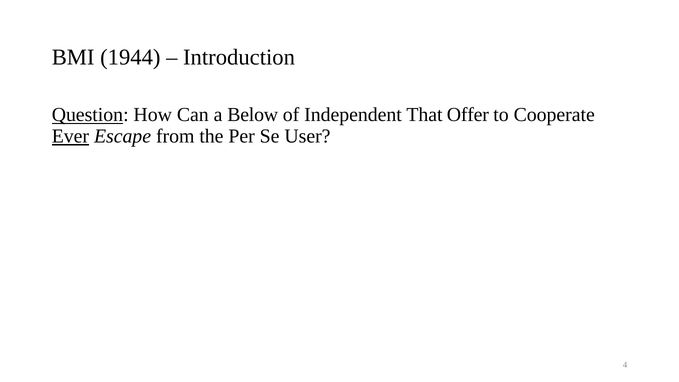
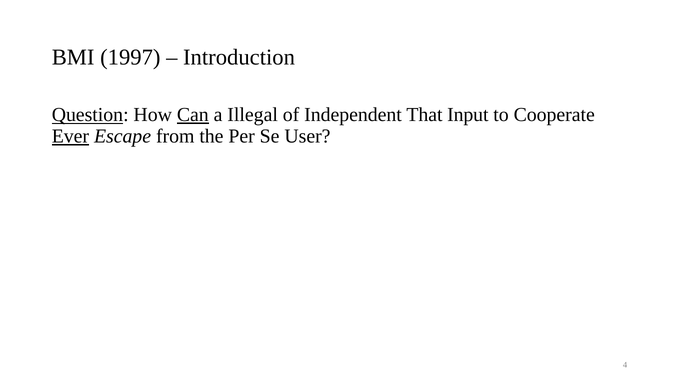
1944: 1944 -> 1997
Can underline: none -> present
Below: Below -> Illegal
Offer: Offer -> Input
